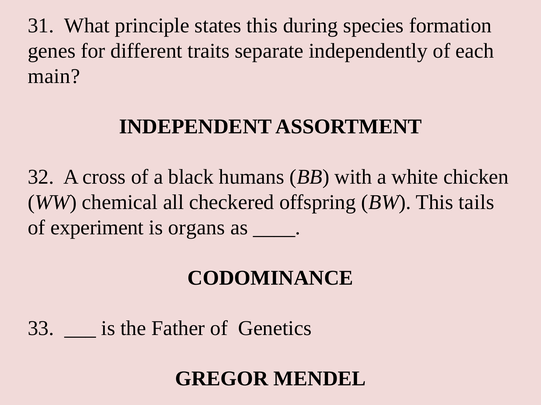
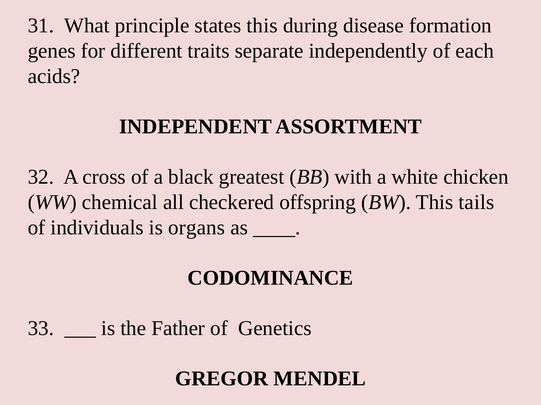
species: species -> disease
main: main -> acids
humans: humans -> greatest
experiment: experiment -> individuals
